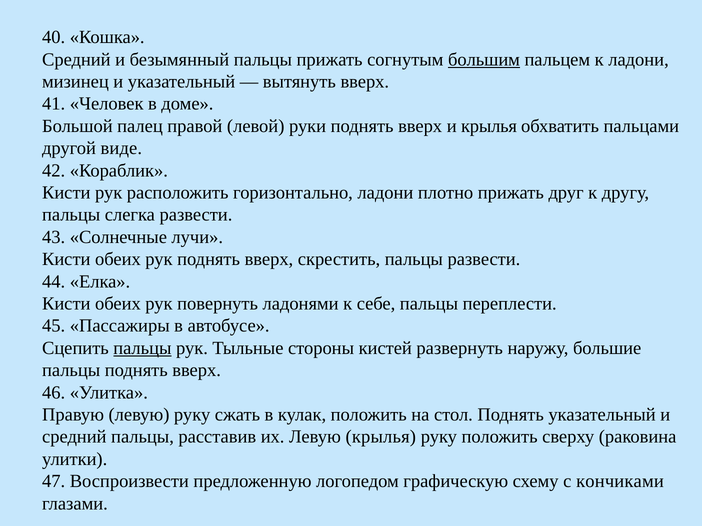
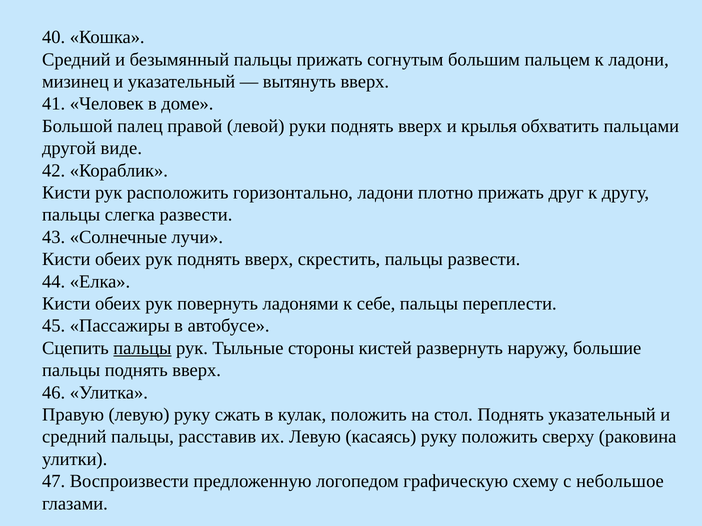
большим underline: present -> none
Левую крылья: крылья -> касаясь
кончиками: кончиками -> небольшое
